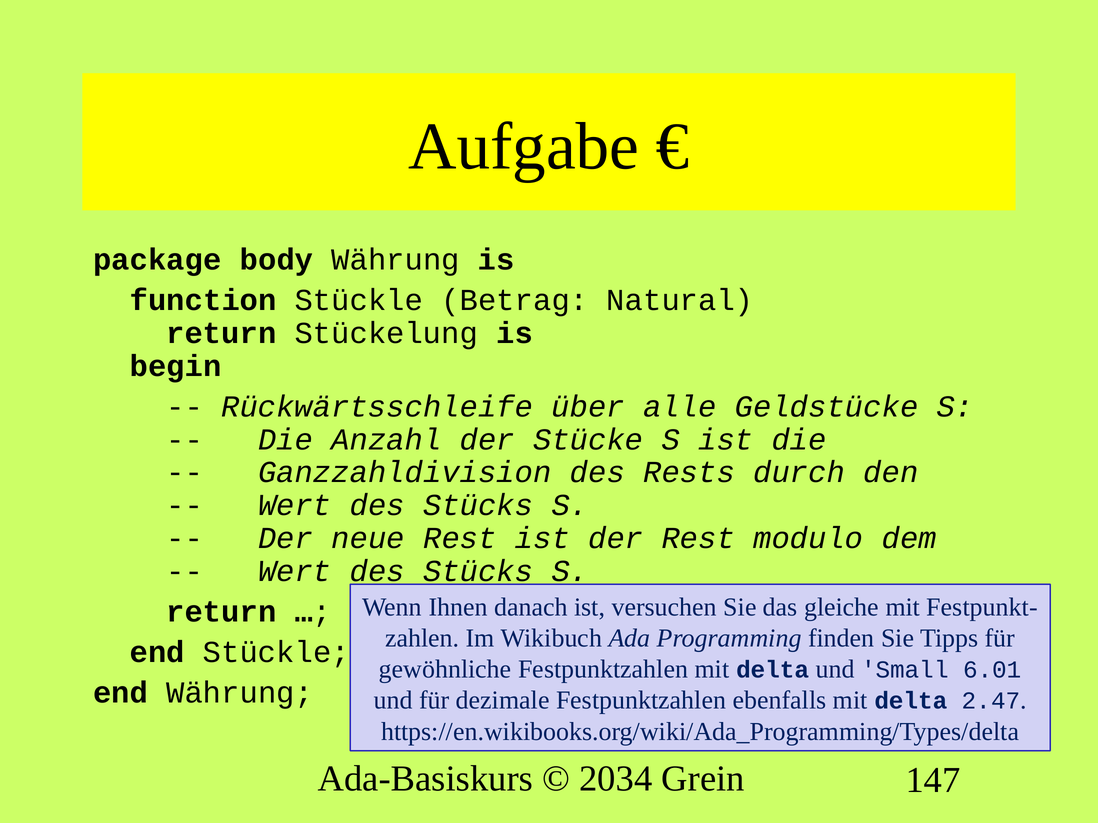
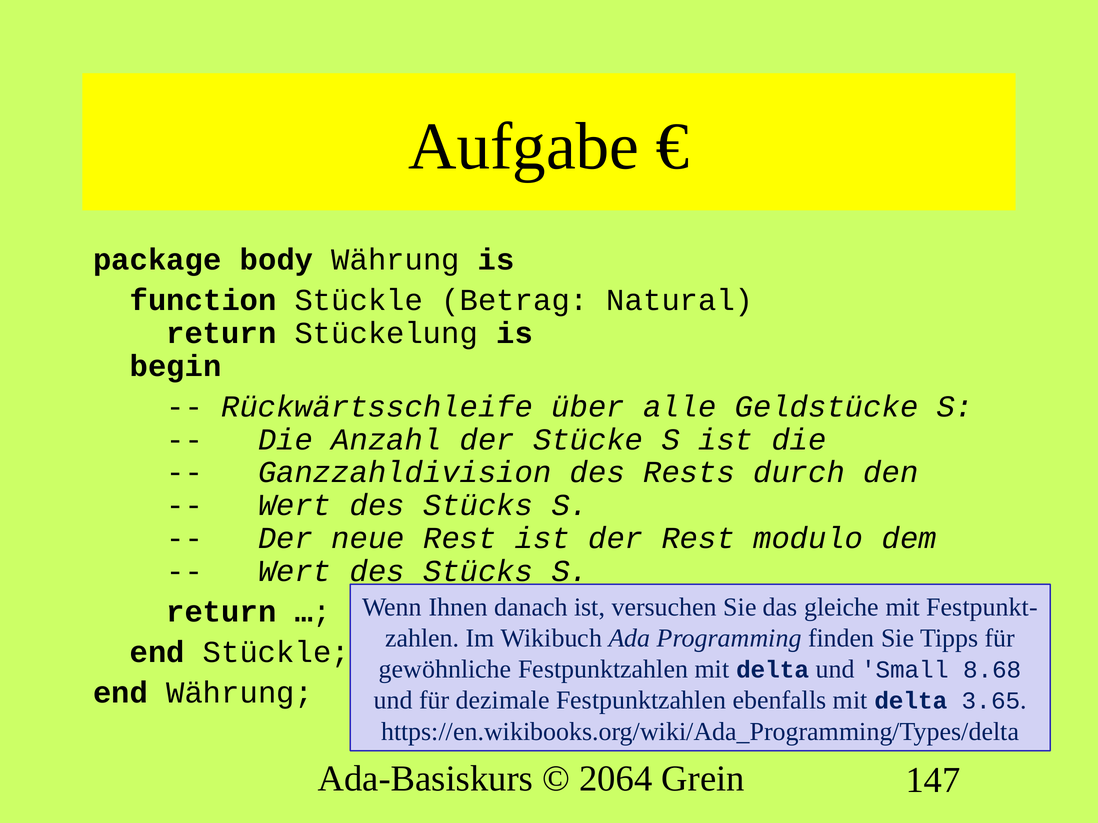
6.01: 6.01 -> 8.68
2.47: 2.47 -> 3.65
2034: 2034 -> 2064
